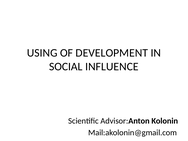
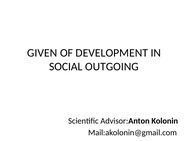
USING: USING -> GIVEN
INFLUENCE: INFLUENCE -> OUTGOING
